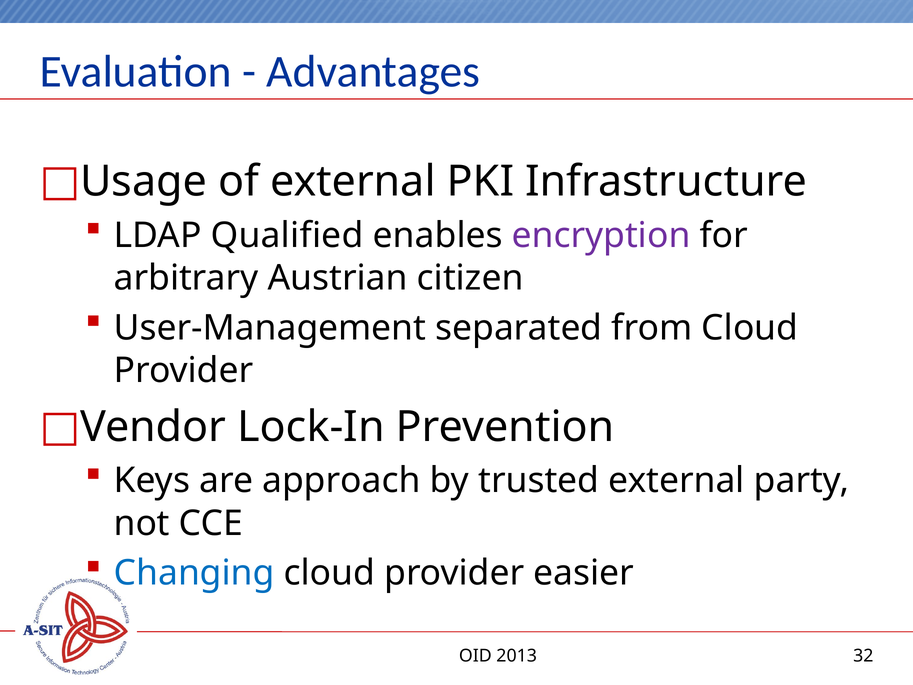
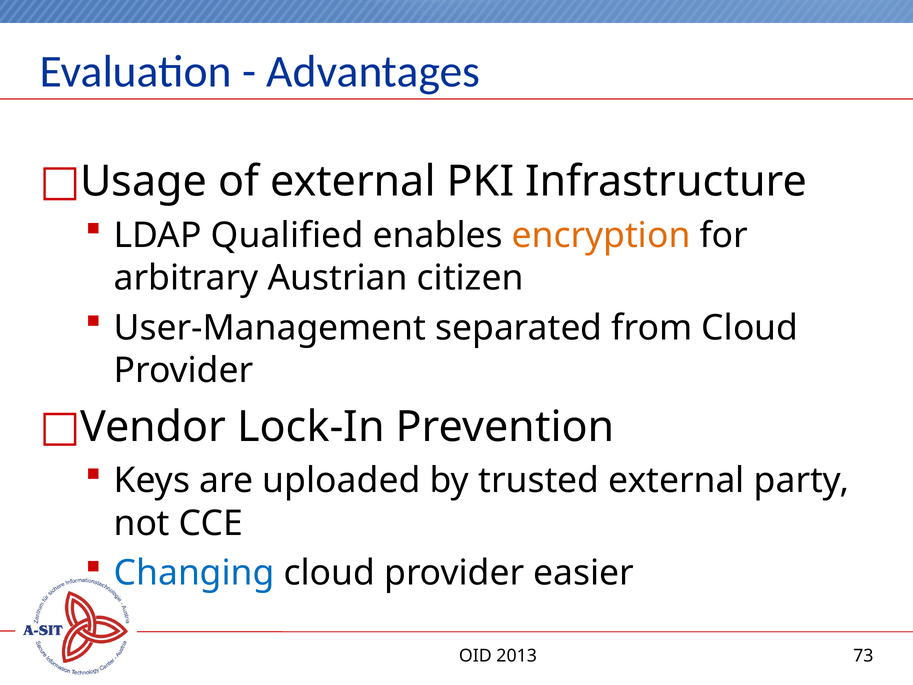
encryption colour: purple -> orange
approach: approach -> uploaded
32: 32 -> 73
